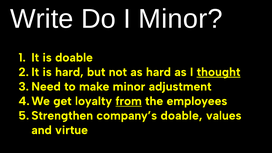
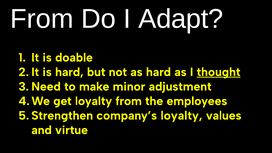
Write at (42, 19): Write -> From
I Minor: Minor -> Adapt
from at (129, 101) underline: present -> none
company’s doable: doable -> loyalty
